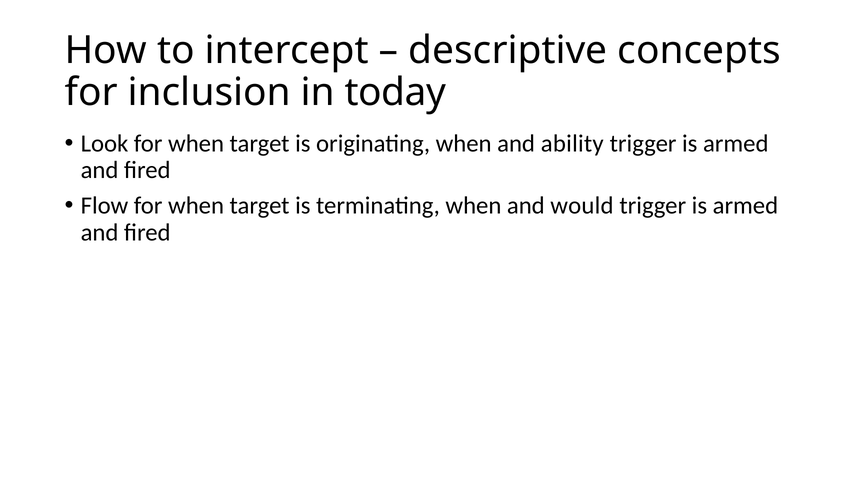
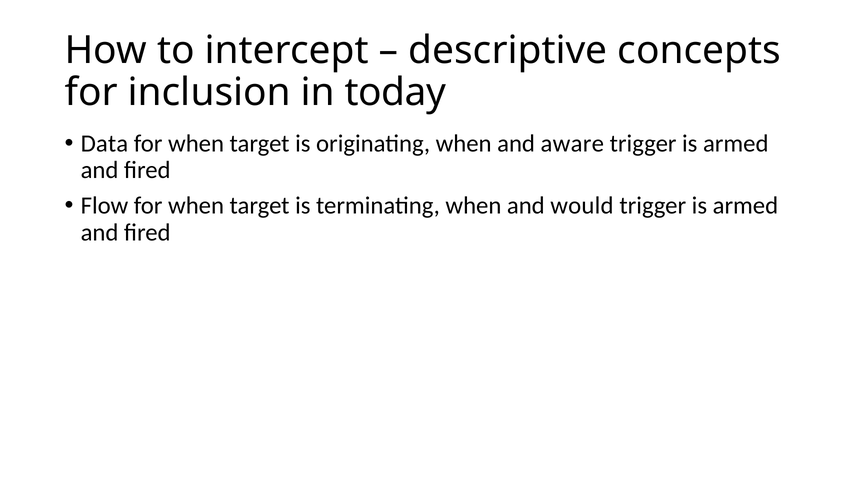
Look: Look -> Data
ability: ability -> aware
